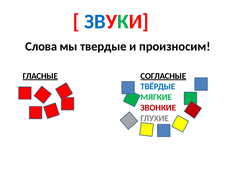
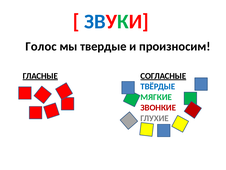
Слова: Слова -> Голос
